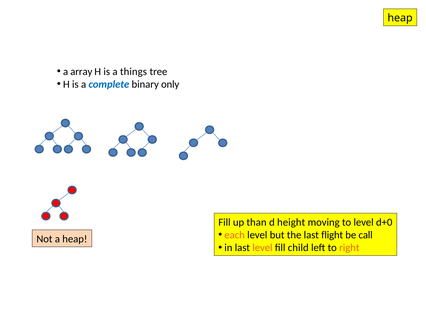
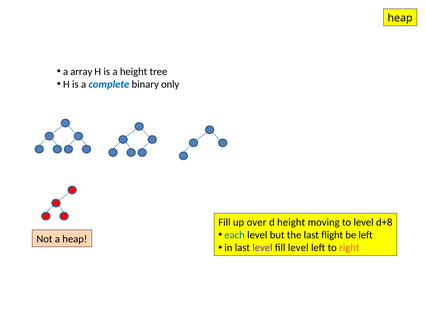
a things: things -> height
than: than -> over
d+0: d+0 -> d+8
each colour: orange -> blue
be call: call -> left
level at (262, 248) colour: orange -> purple
fill child: child -> level
